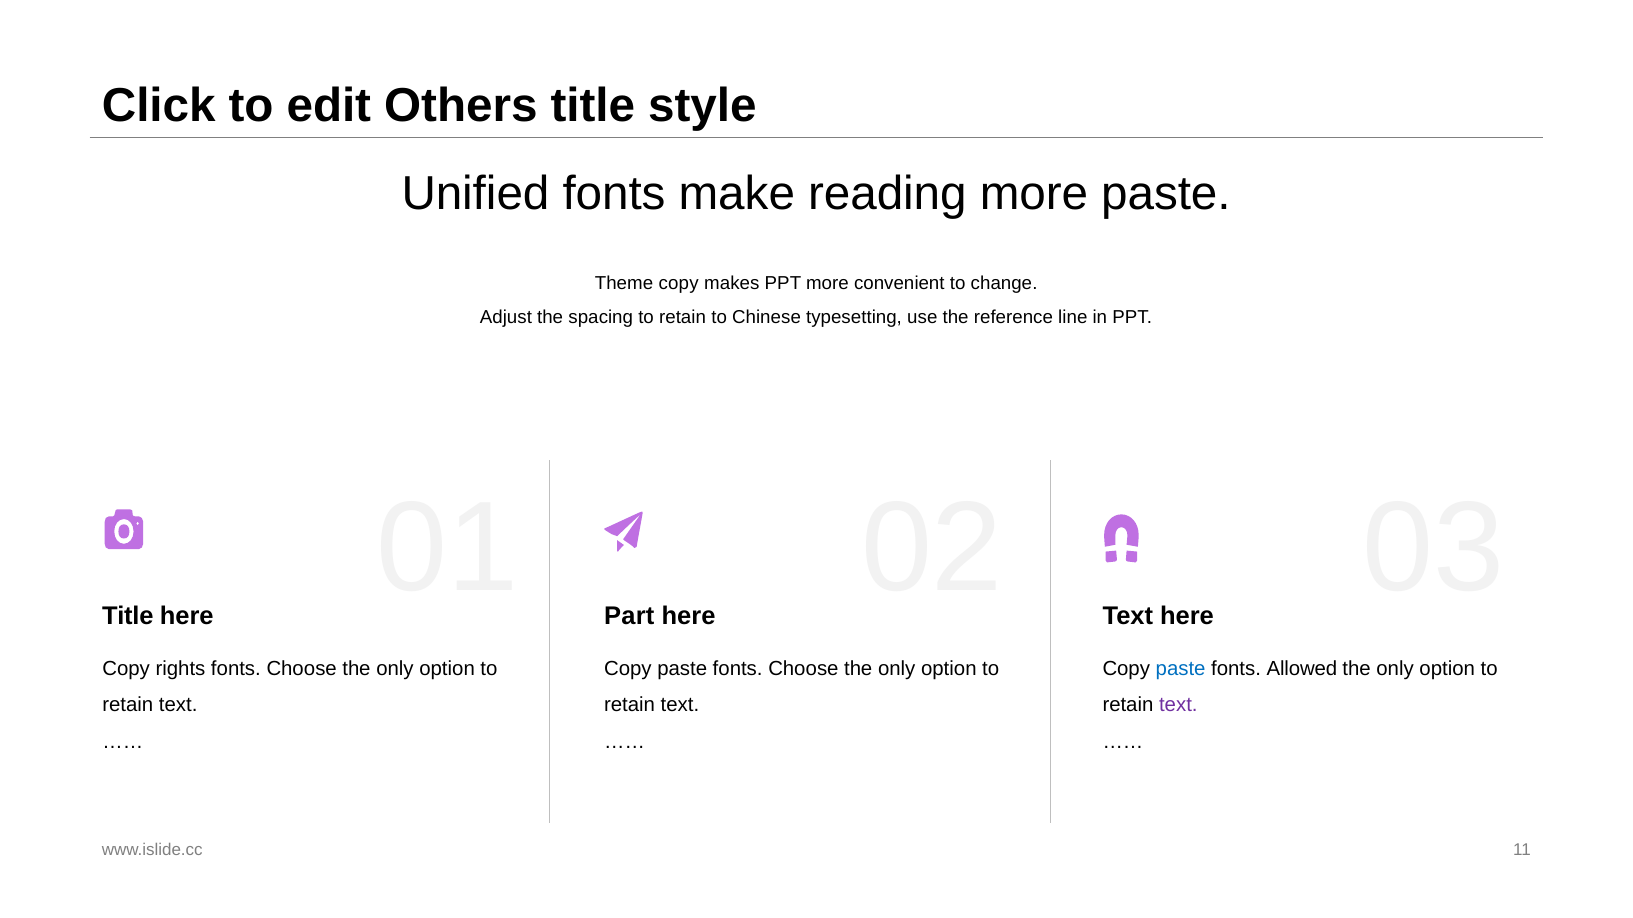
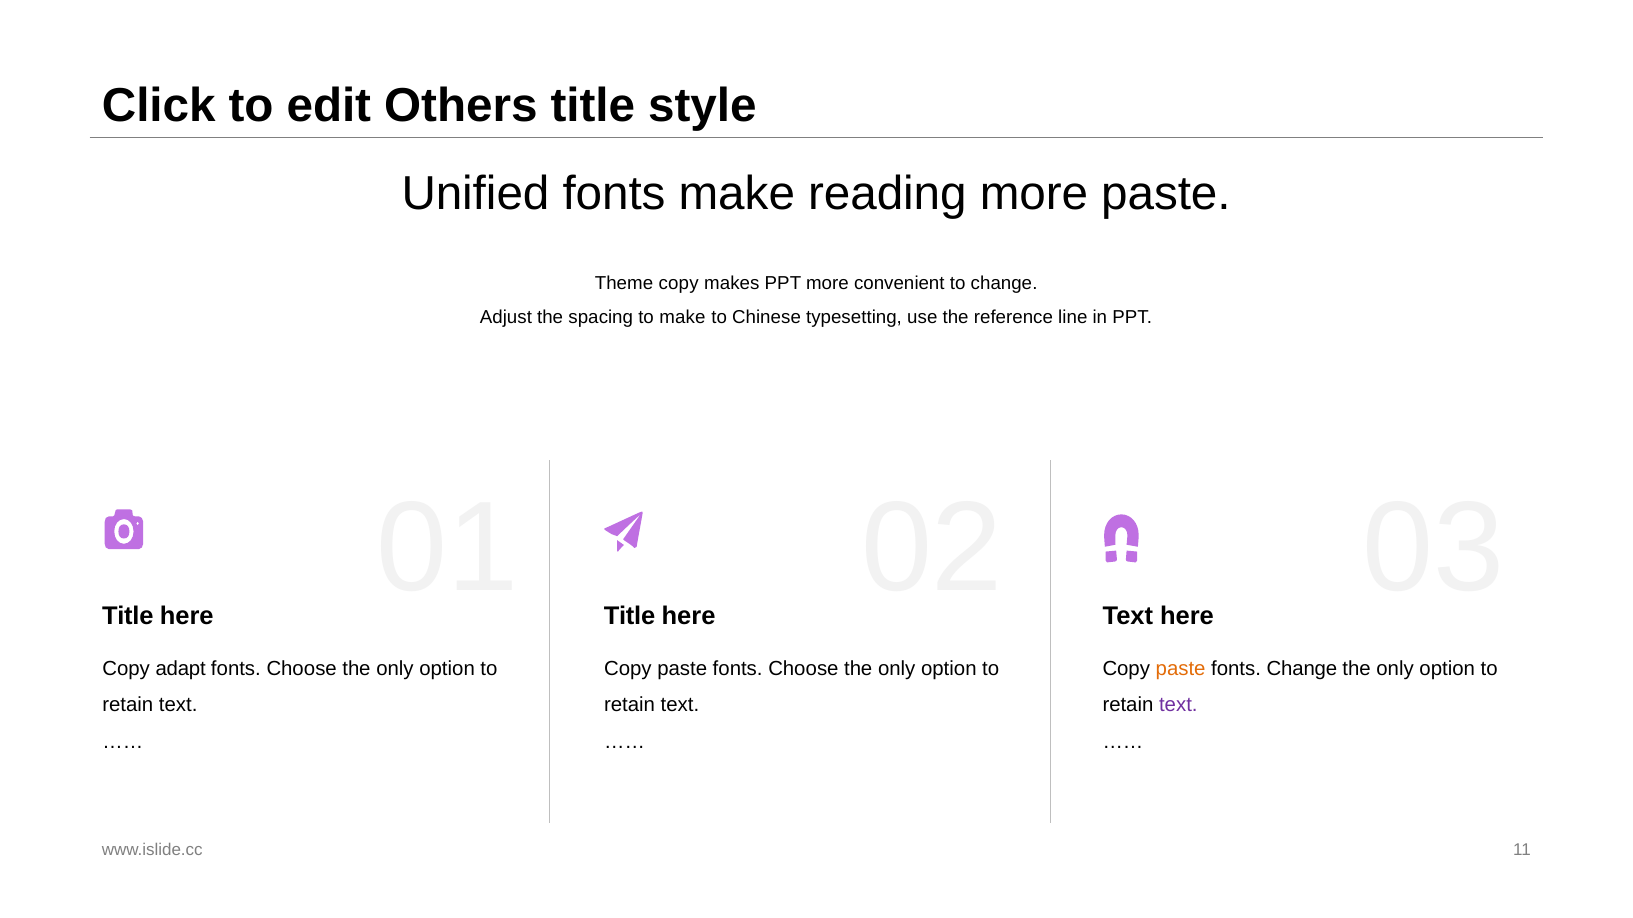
spacing to retain: retain -> make
Part at (629, 616): Part -> Title
rights: rights -> adapt
paste at (1181, 669) colour: blue -> orange
fonts Allowed: Allowed -> Change
